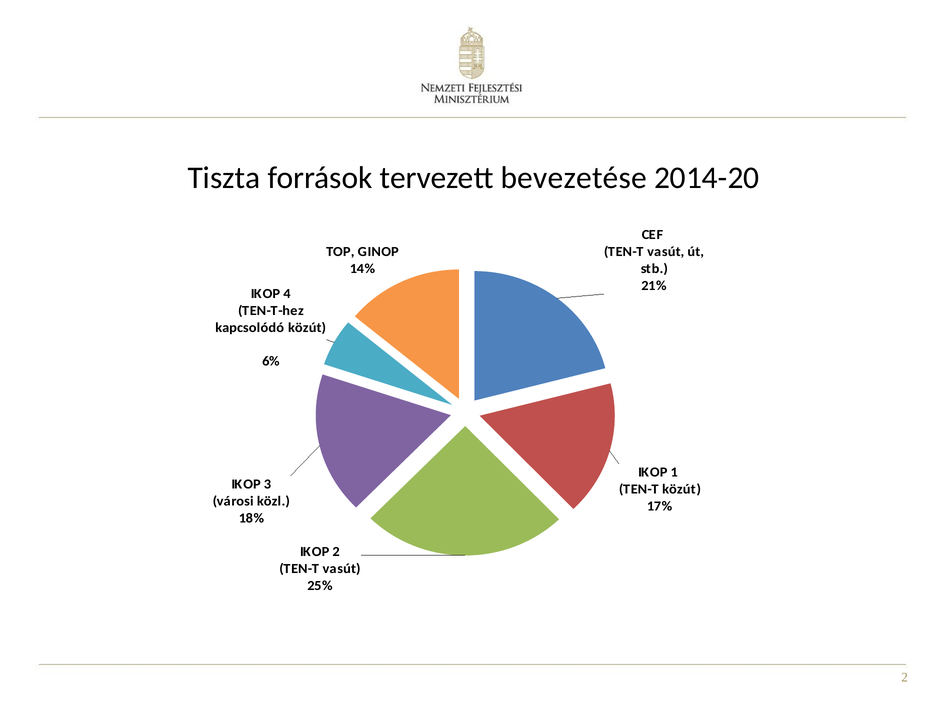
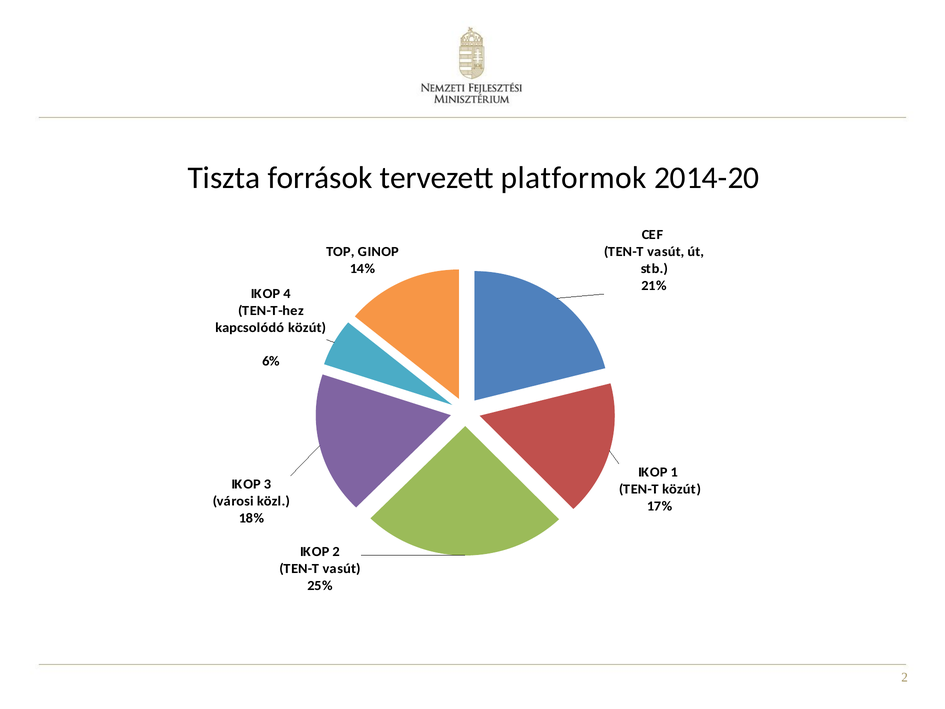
bevezetése: bevezetése -> platformok
